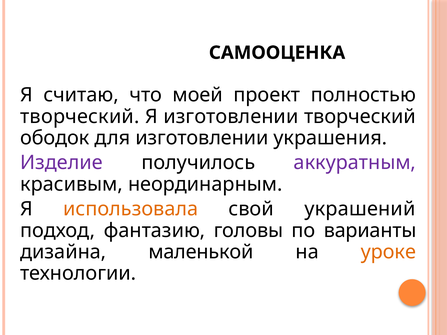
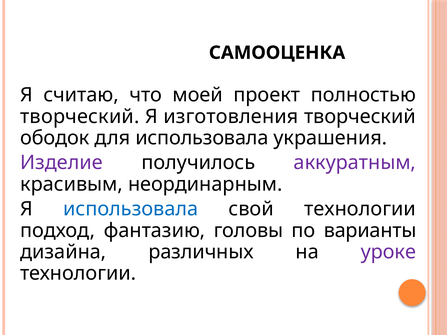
Я изготовлении: изготовлении -> изготовления
для изготовлении: изготовлении -> использовала
использовала at (131, 209) colour: orange -> blue
свой украшений: украшений -> технологии
маленькой: маленькой -> различных
уроке colour: orange -> purple
